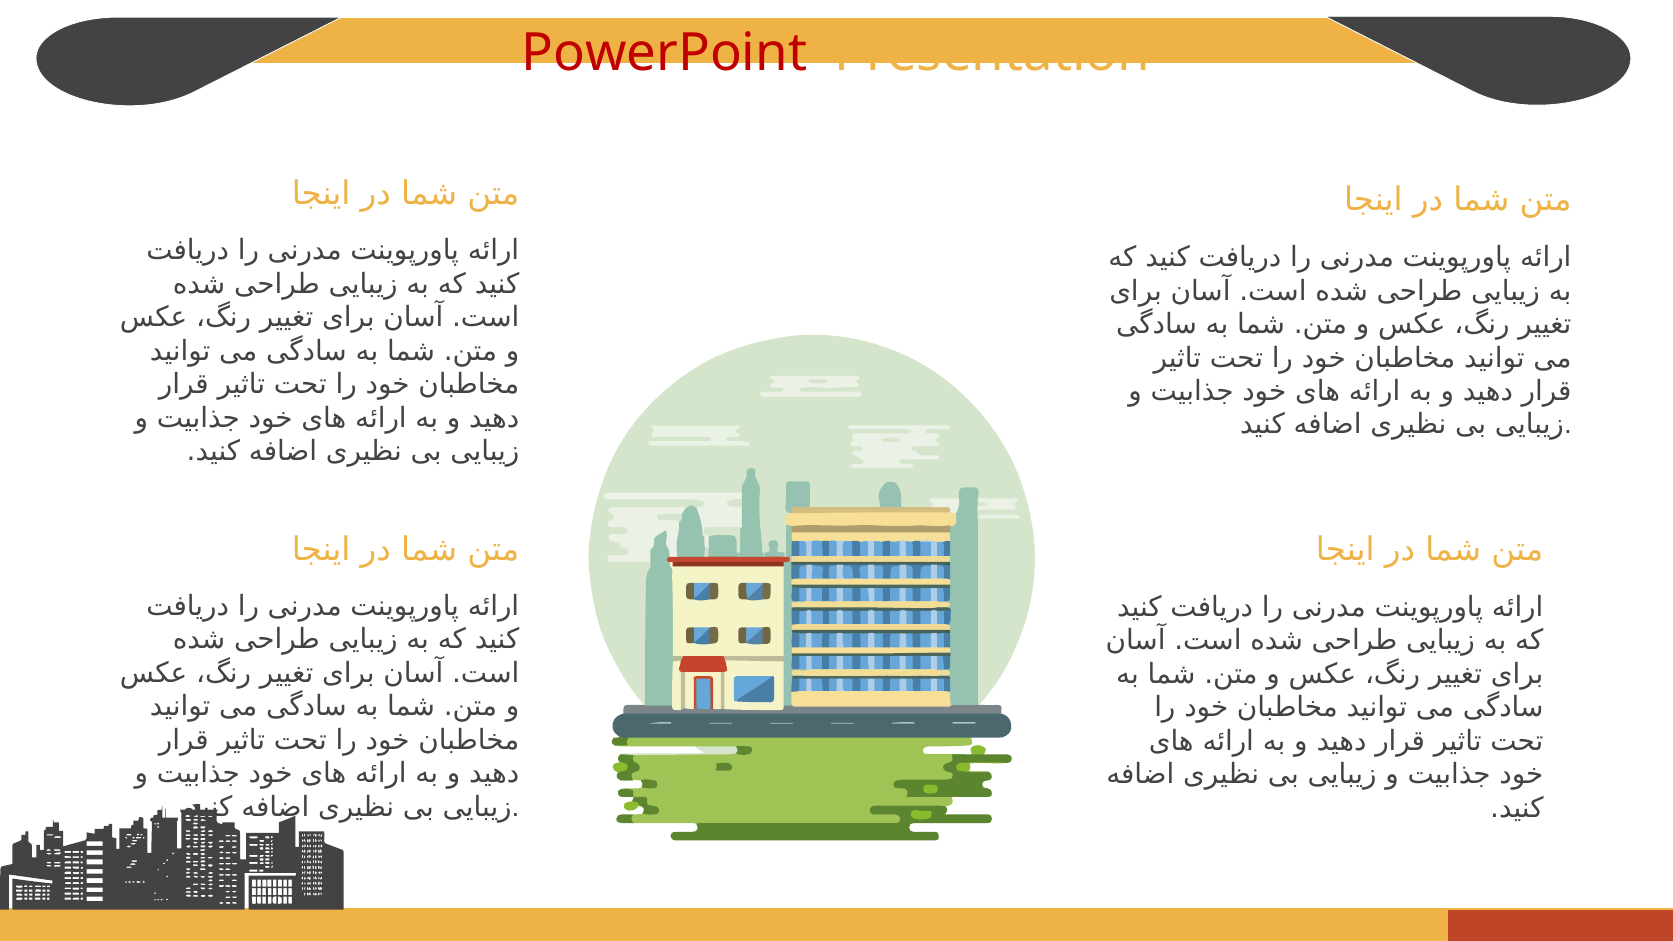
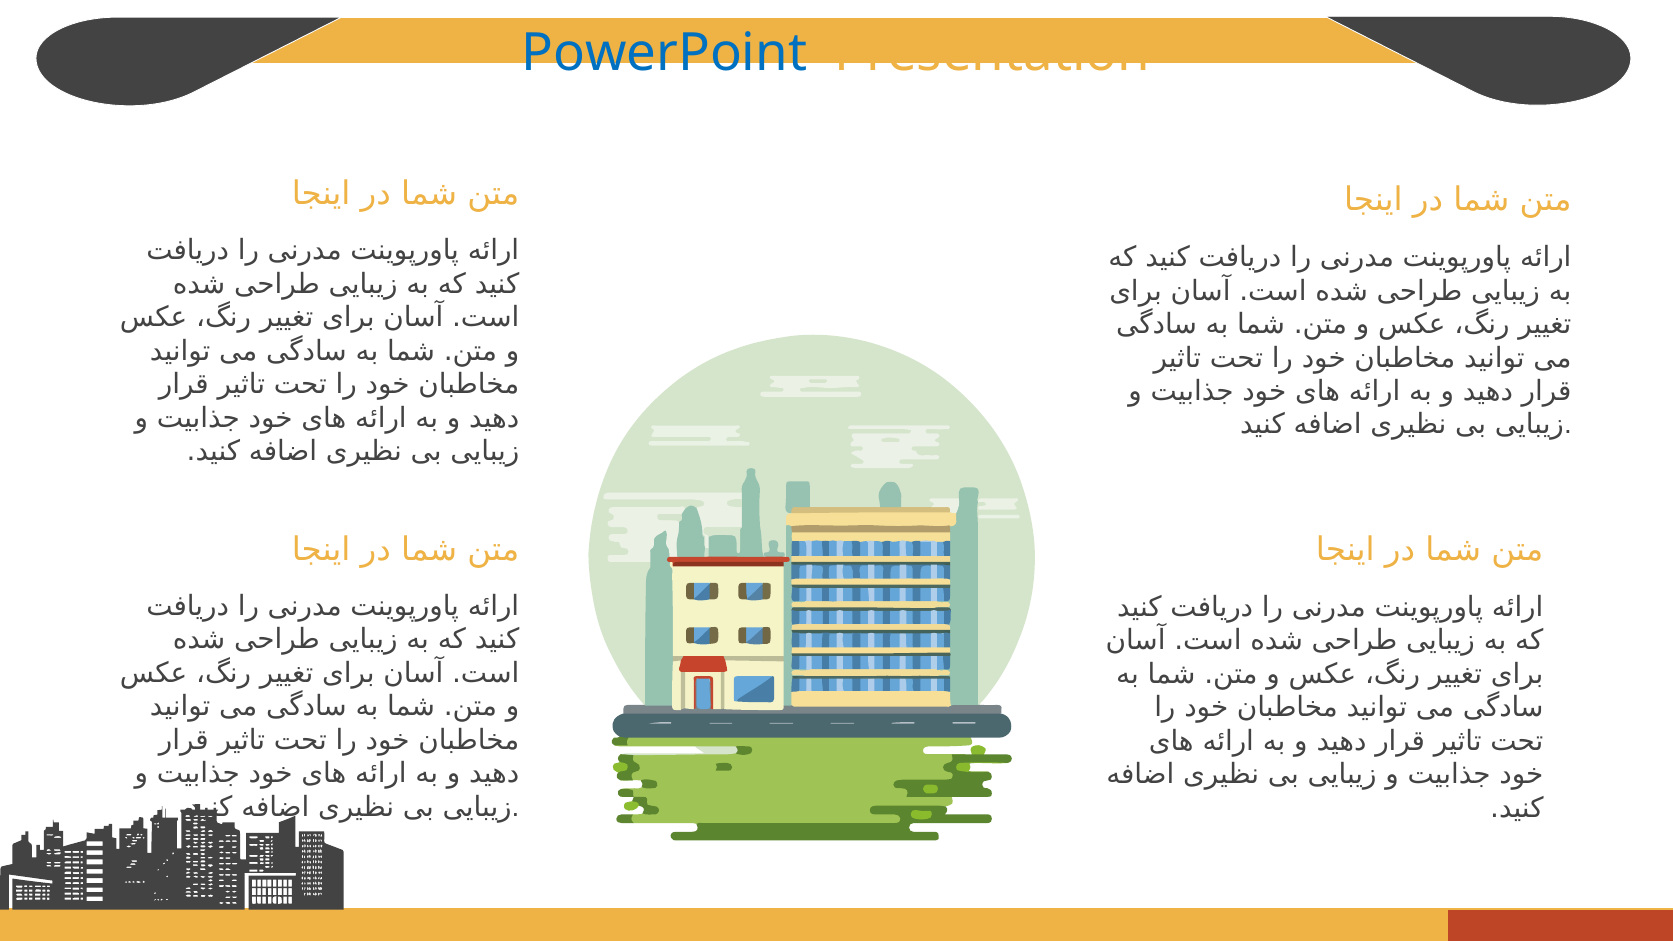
PowerPoint colour: red -> blue
